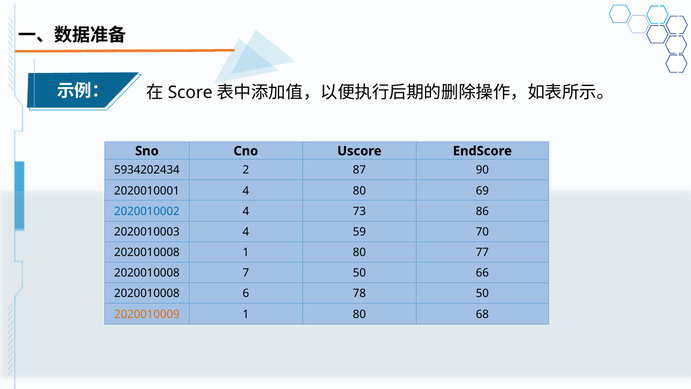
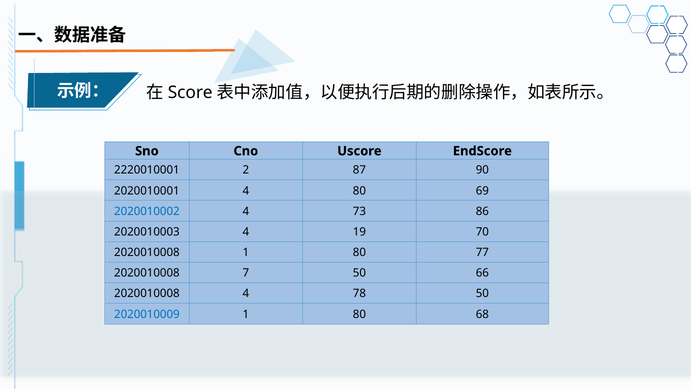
5934202434: 5934202434 -> 2220010001
59: 59 -> 19
2020010008 6: 6 -> 4
2020010009 colour: orange -> blue
